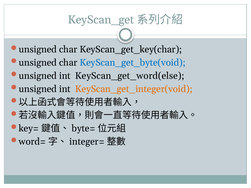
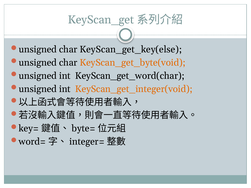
KeyScan_get_key(char: KeyScan_get_key(char -> KeyScan_get_key(else
KeyScan_get_byte(void colour: blue -> orange
KeyScan_get_word(else: KeyScan_get_word(else -> KeyScan_get_word(char
